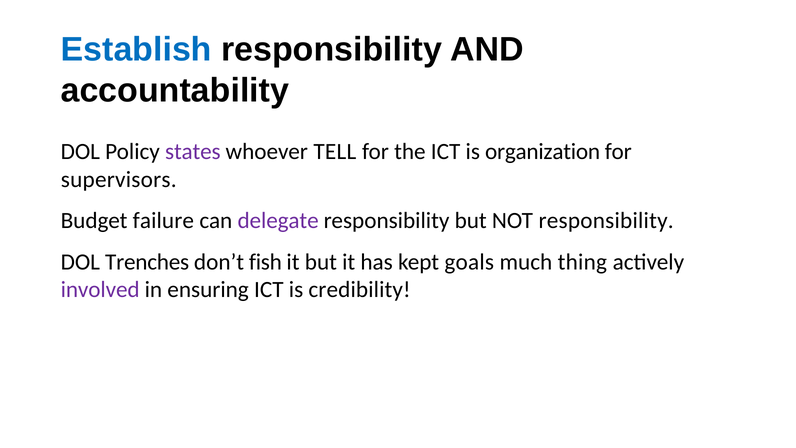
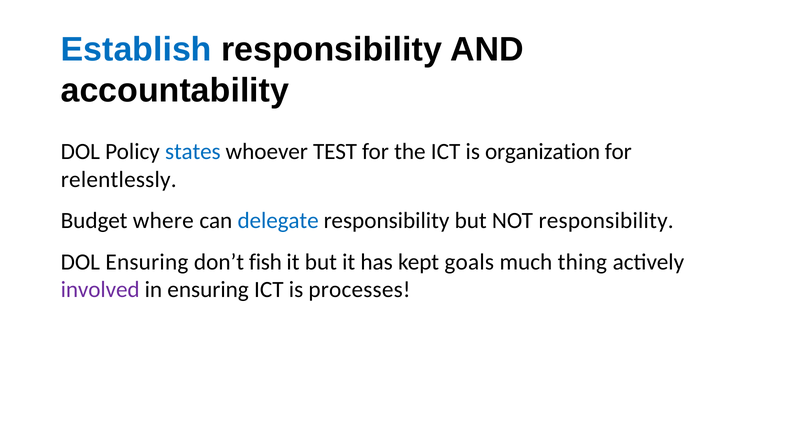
states colour: purple -> blue
TELL: TELL -> TEST
supervisors: supervisors -> relentlessly
failure: failure -> where
delegate colour: purple -> blue
DOL Trenches: Trenches -> Ensuring
credibility: credibility -> processes
